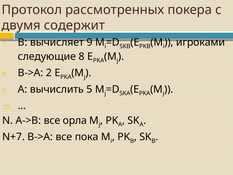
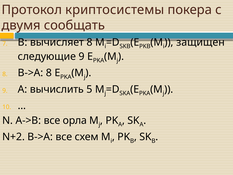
рассмотренных: рассмотренных -> криптосистемы
содержит: содержит -> сообщать
вычисляет 9: 9 -> 8
игроками: игроками -> защищен
следующие 8: 8 -> 9
B->A 2: 2 -> 8
N+7: N+7 -> N+2
пока: пока -> схем
